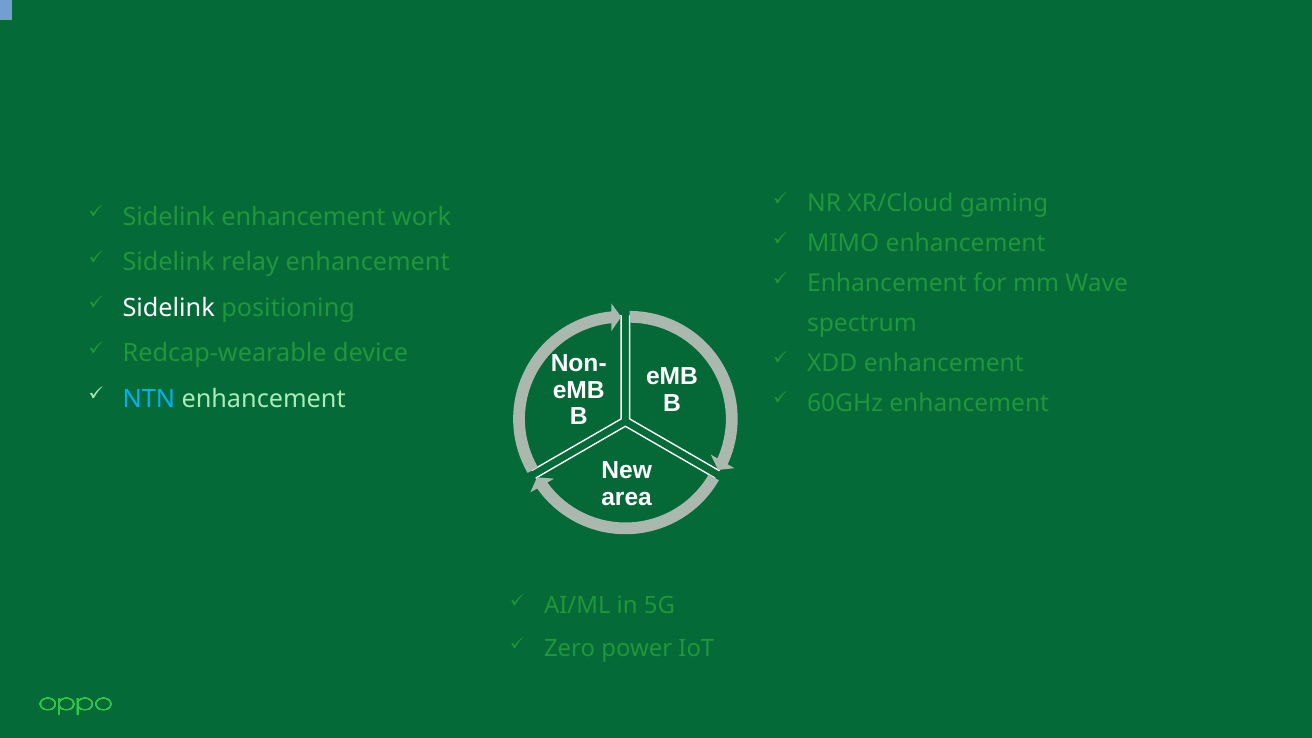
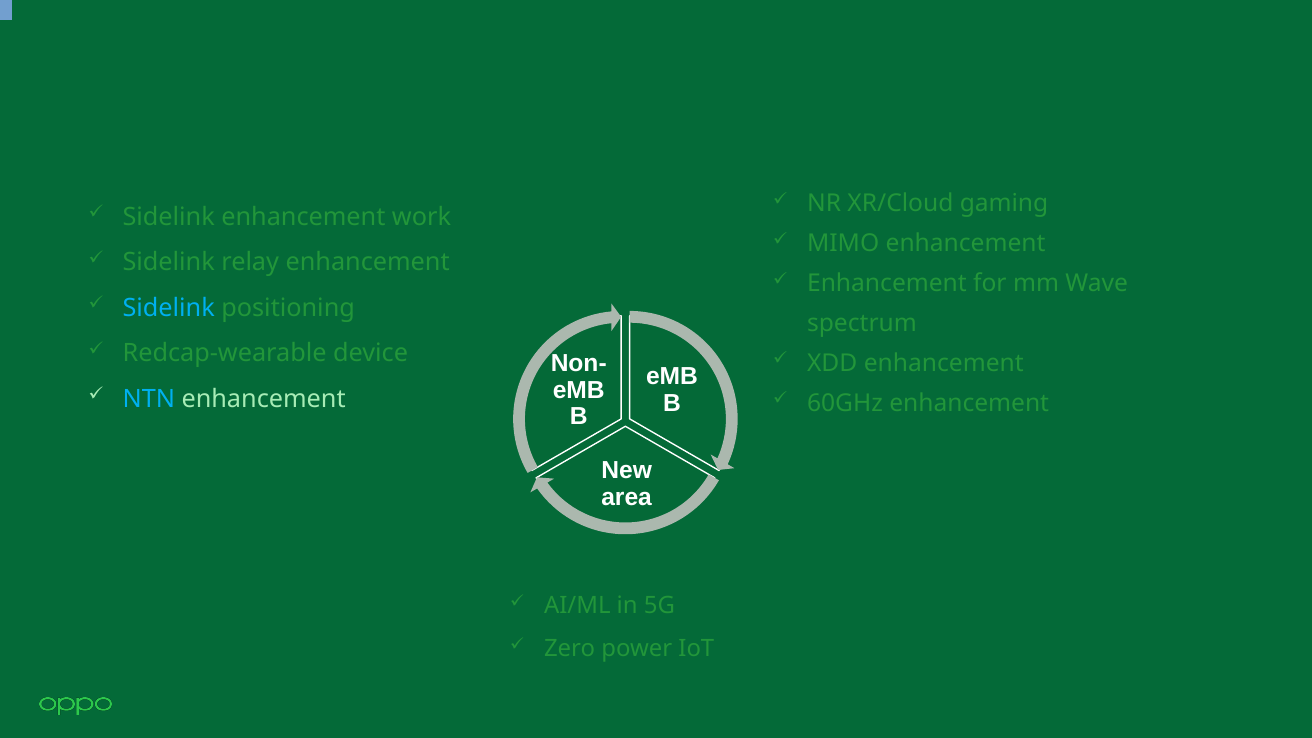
Sidelink at (169, 308) colour: white -> light blue
